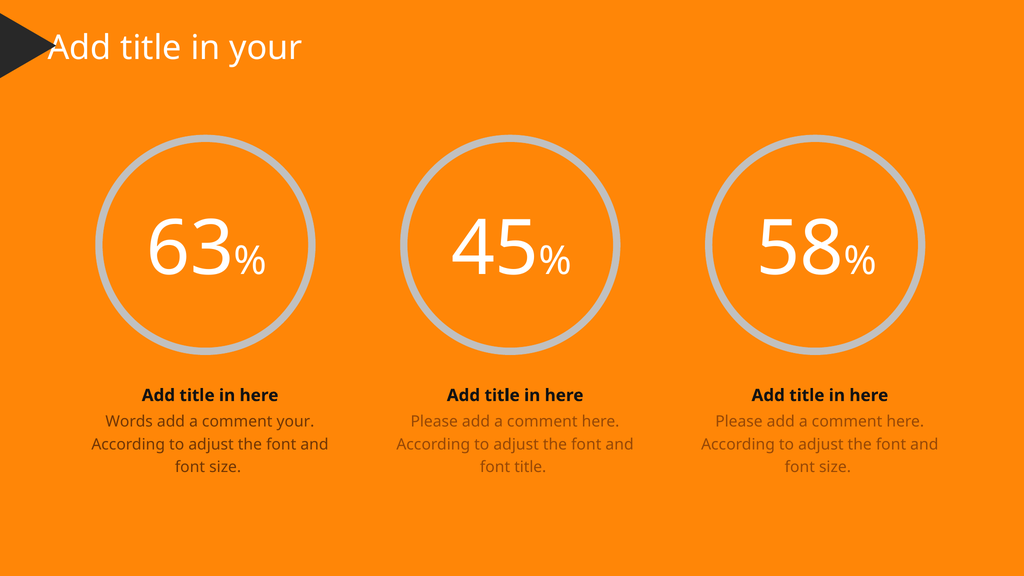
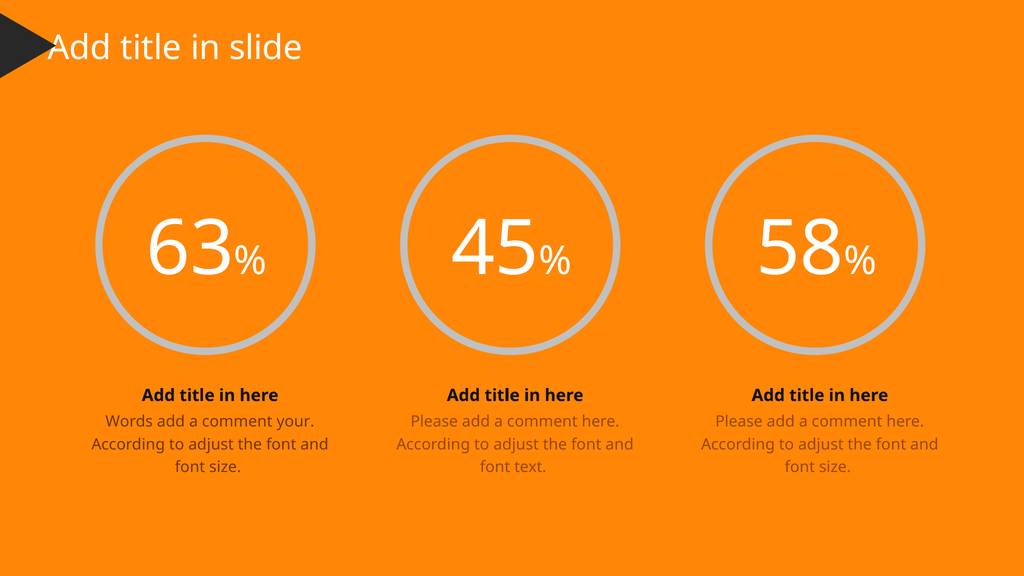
in your: your -> slide
font title: title -> text
